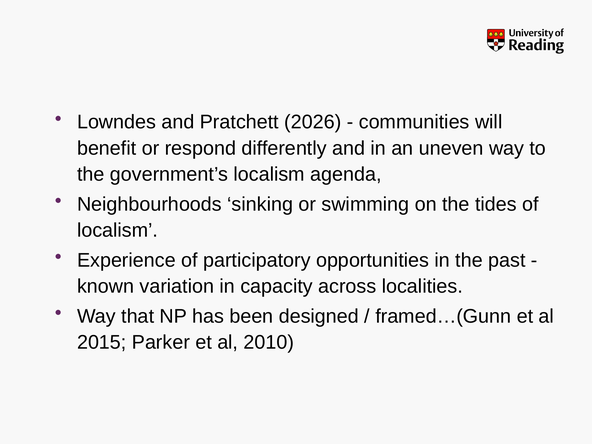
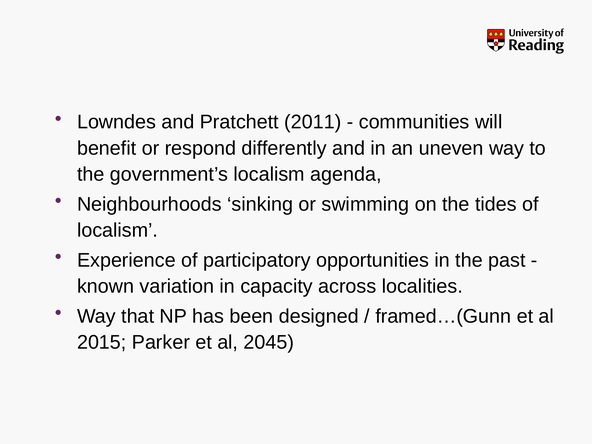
2026: 2026 -> 2011
2010: 2010 -> 2045
